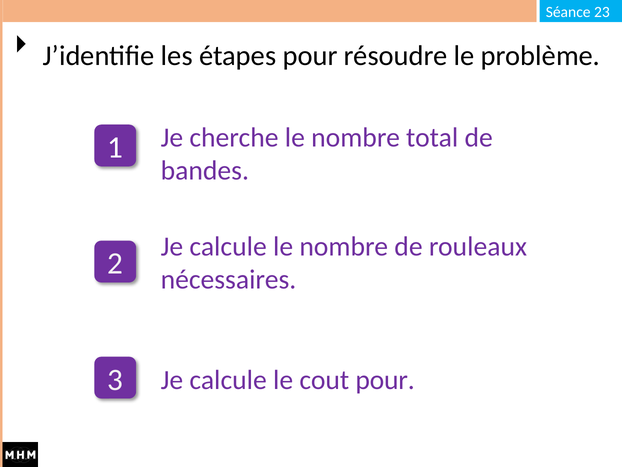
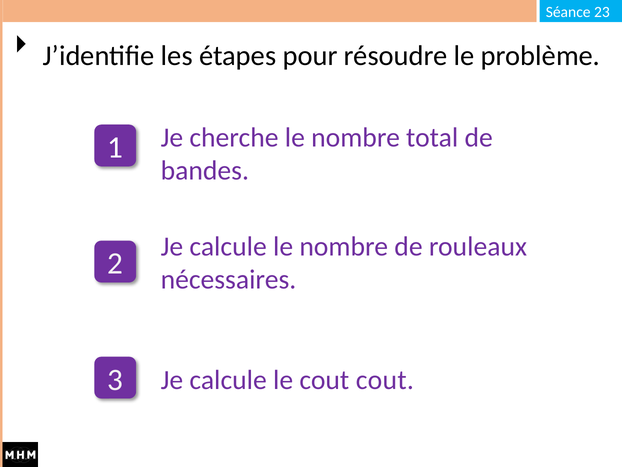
cout pour: pour -> cout
